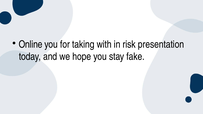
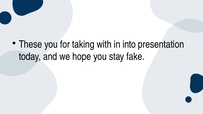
Online: Online -> These
risk: risk -> into
